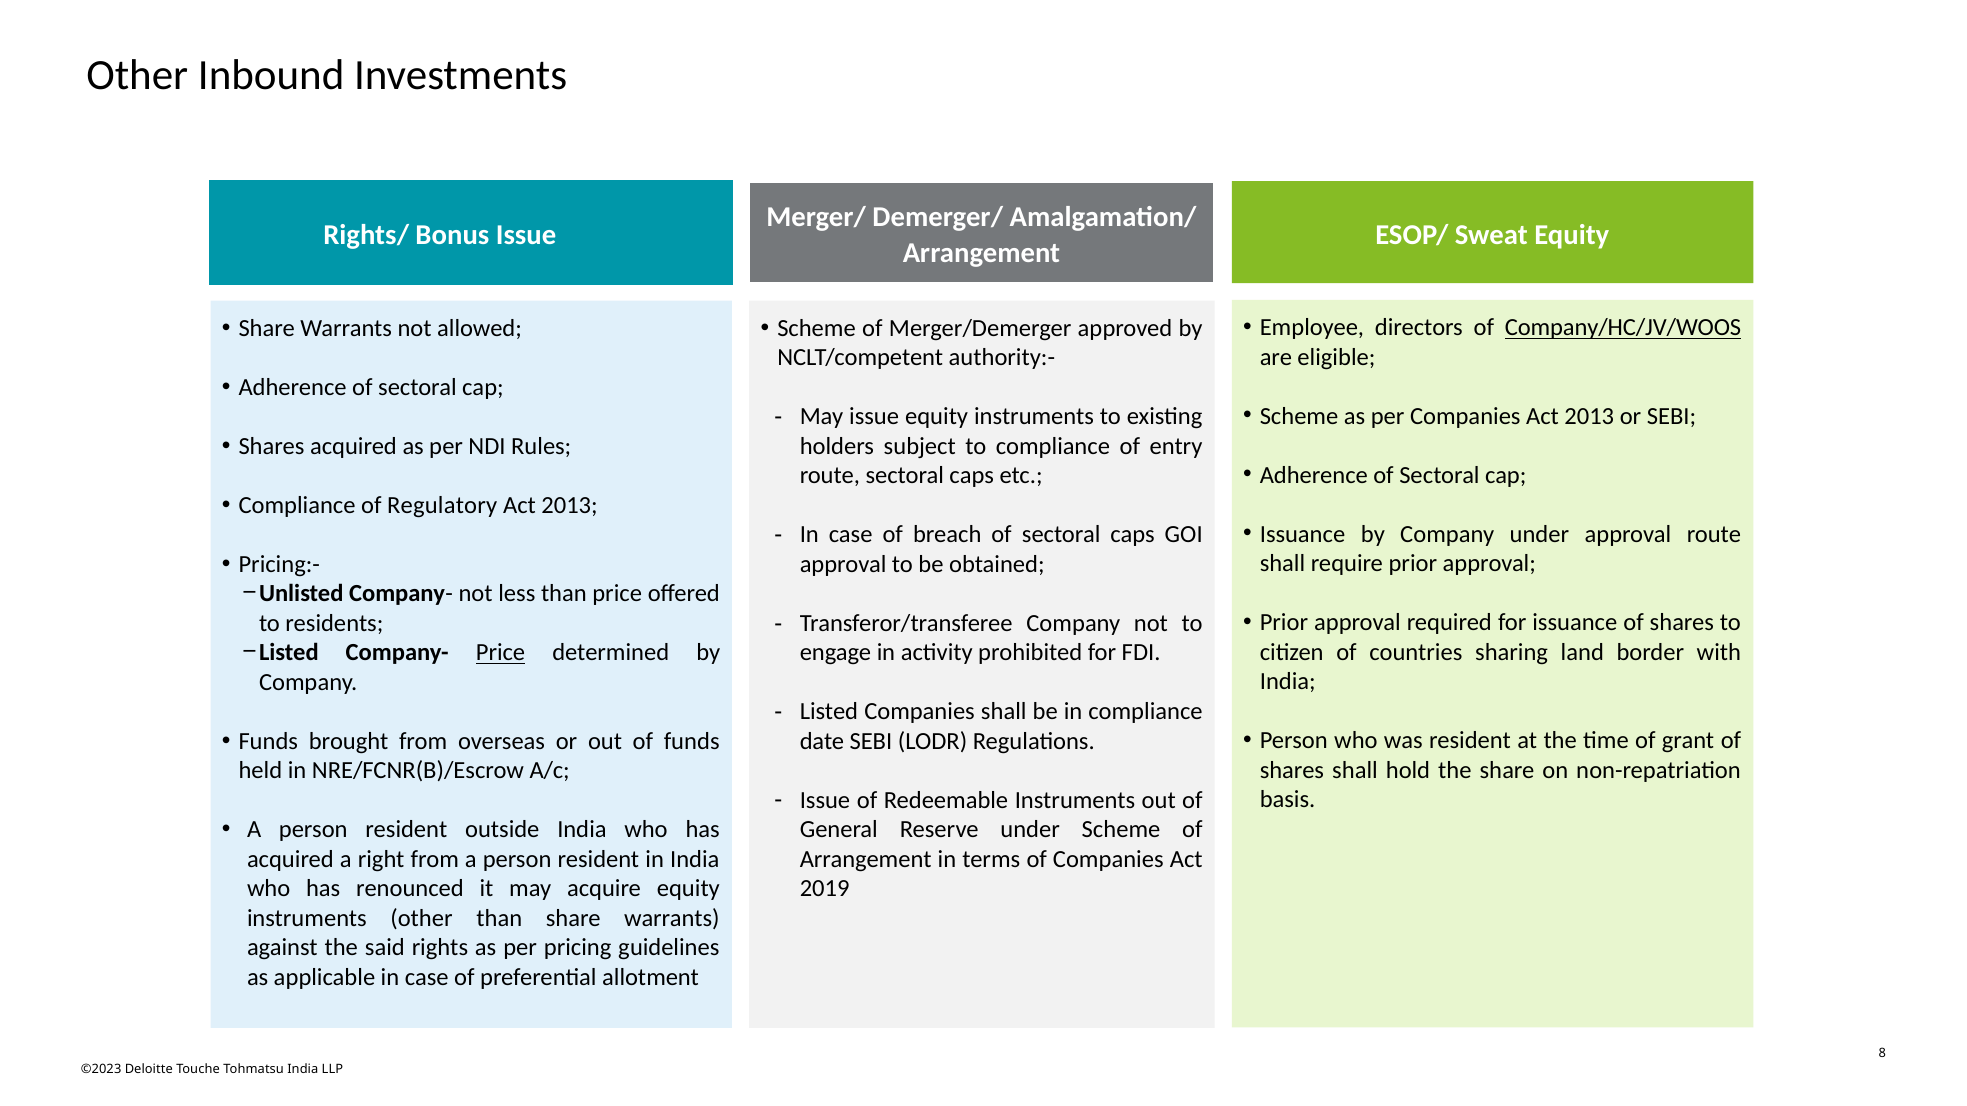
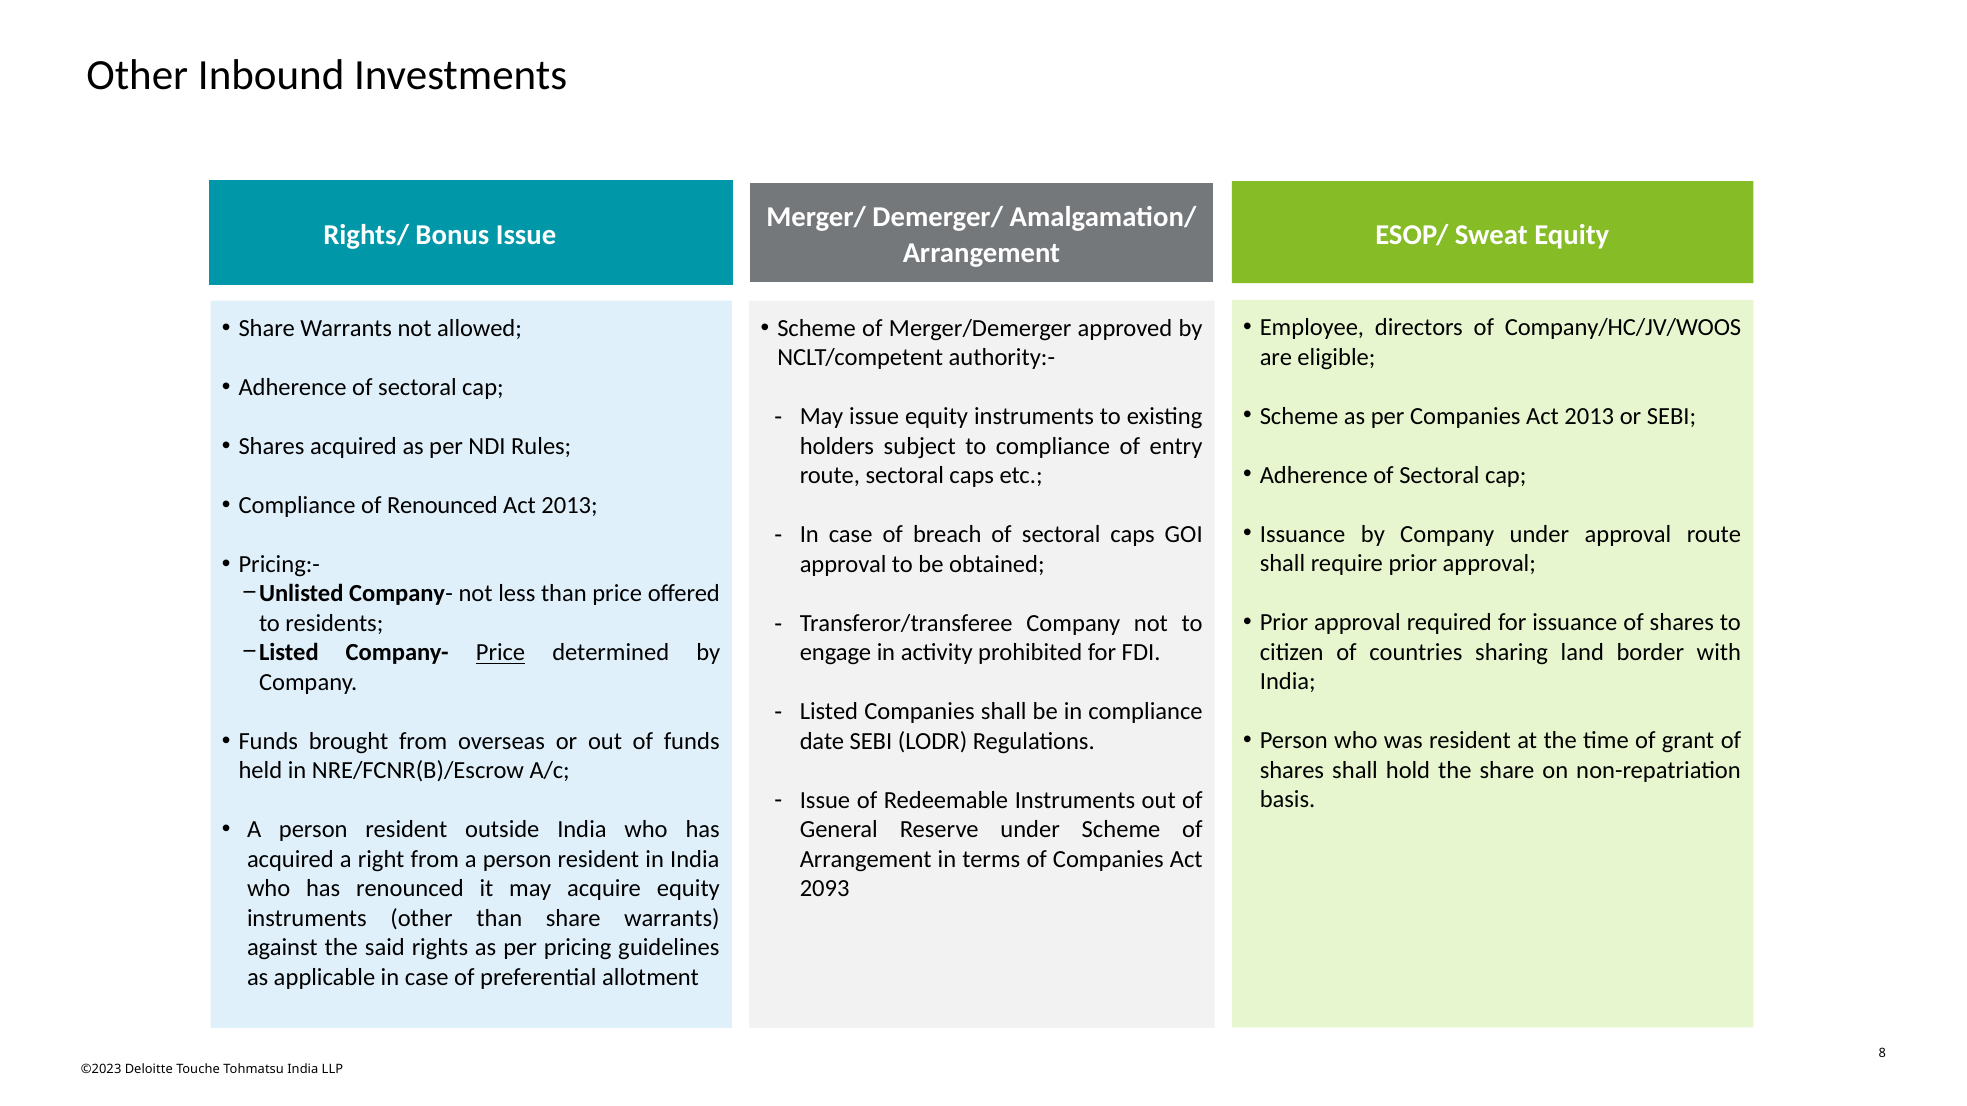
Company/HC/JV/WOOS underline: present -> none
of Regulatory: Regulatory -> Renounced
2019: 2019 -> 2093
